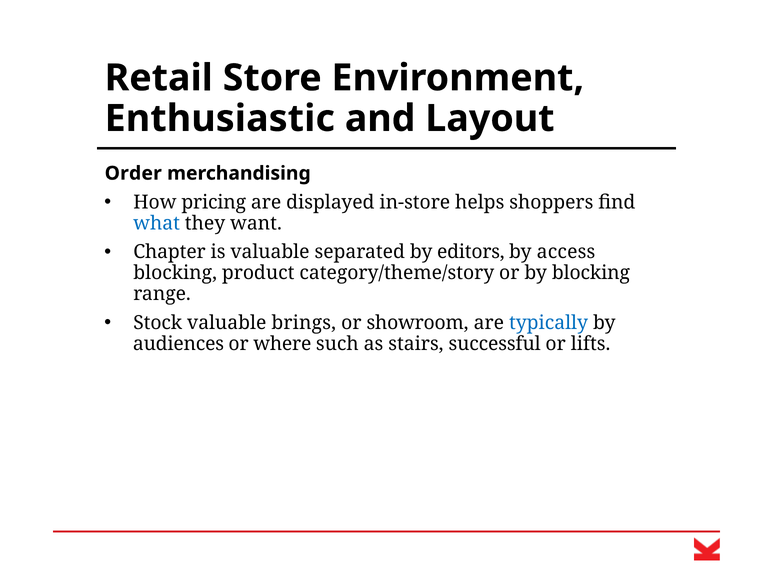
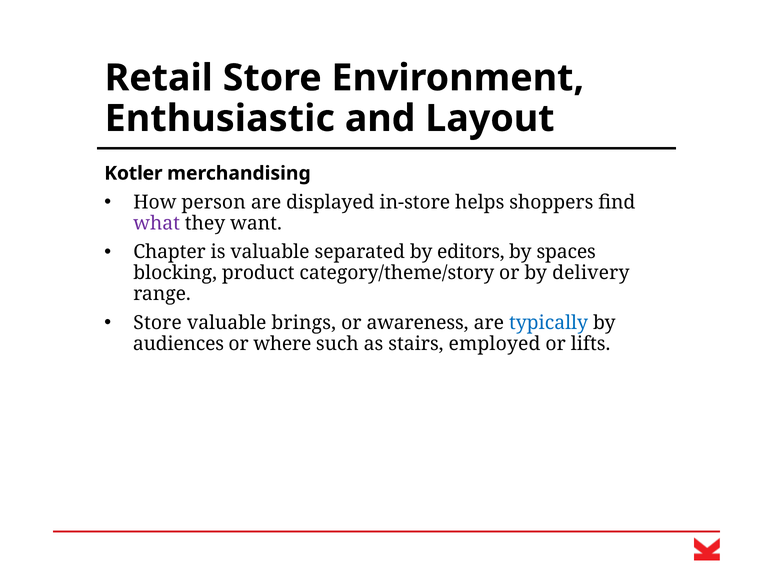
Order: Order -> Kotler
pricing: pricing -> person
what colour: blue -> purple
access: access -> spaces
by blocking: blocking -> delivery
Stock at (158, 323): Stock -> Store
showroom: showroom -> awareness
successful: successful -> employed
